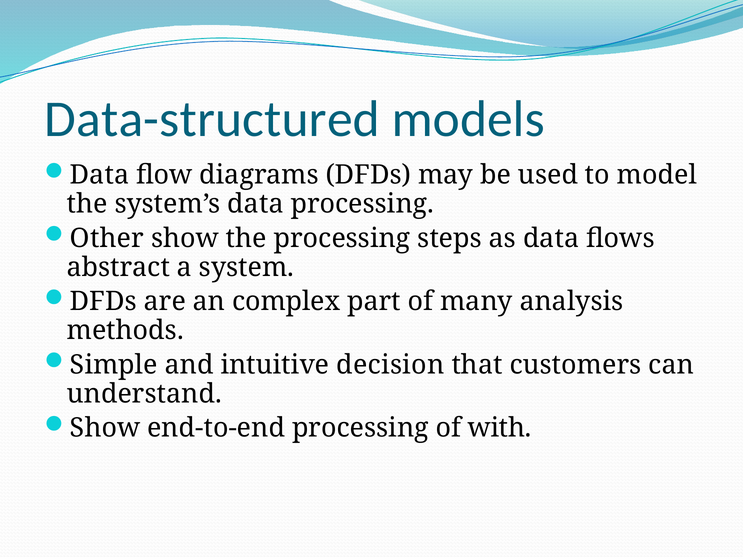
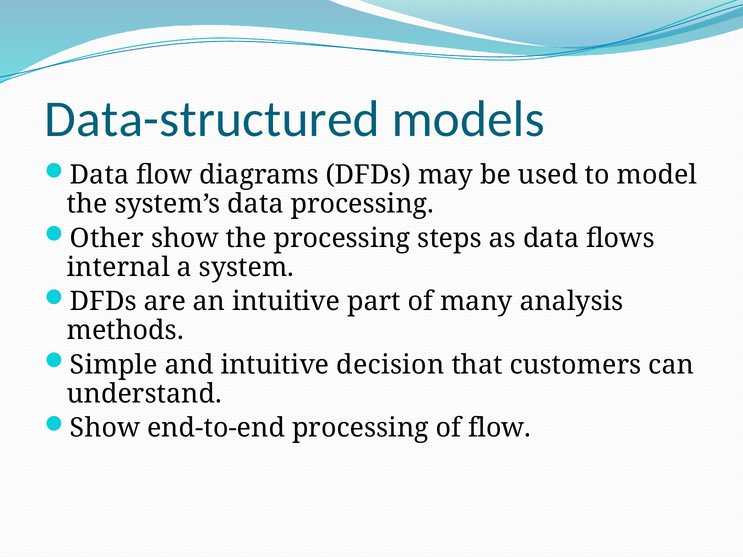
abstract: abstract -> internal
an complex: complex -> intuitive
of with: with -> flow
